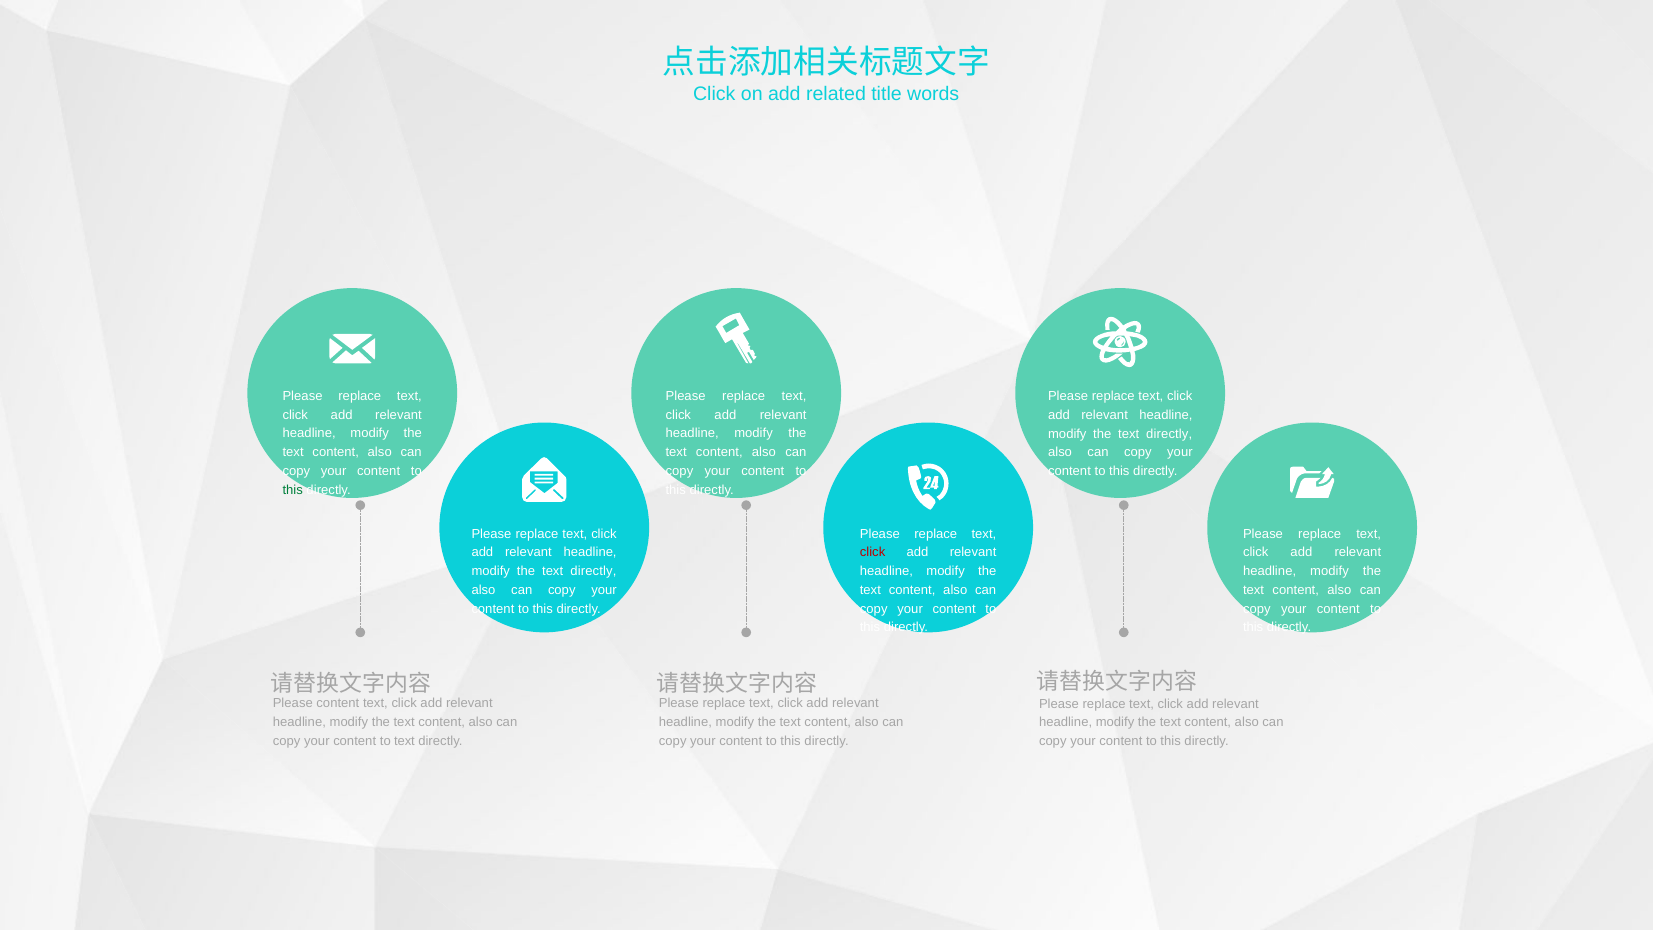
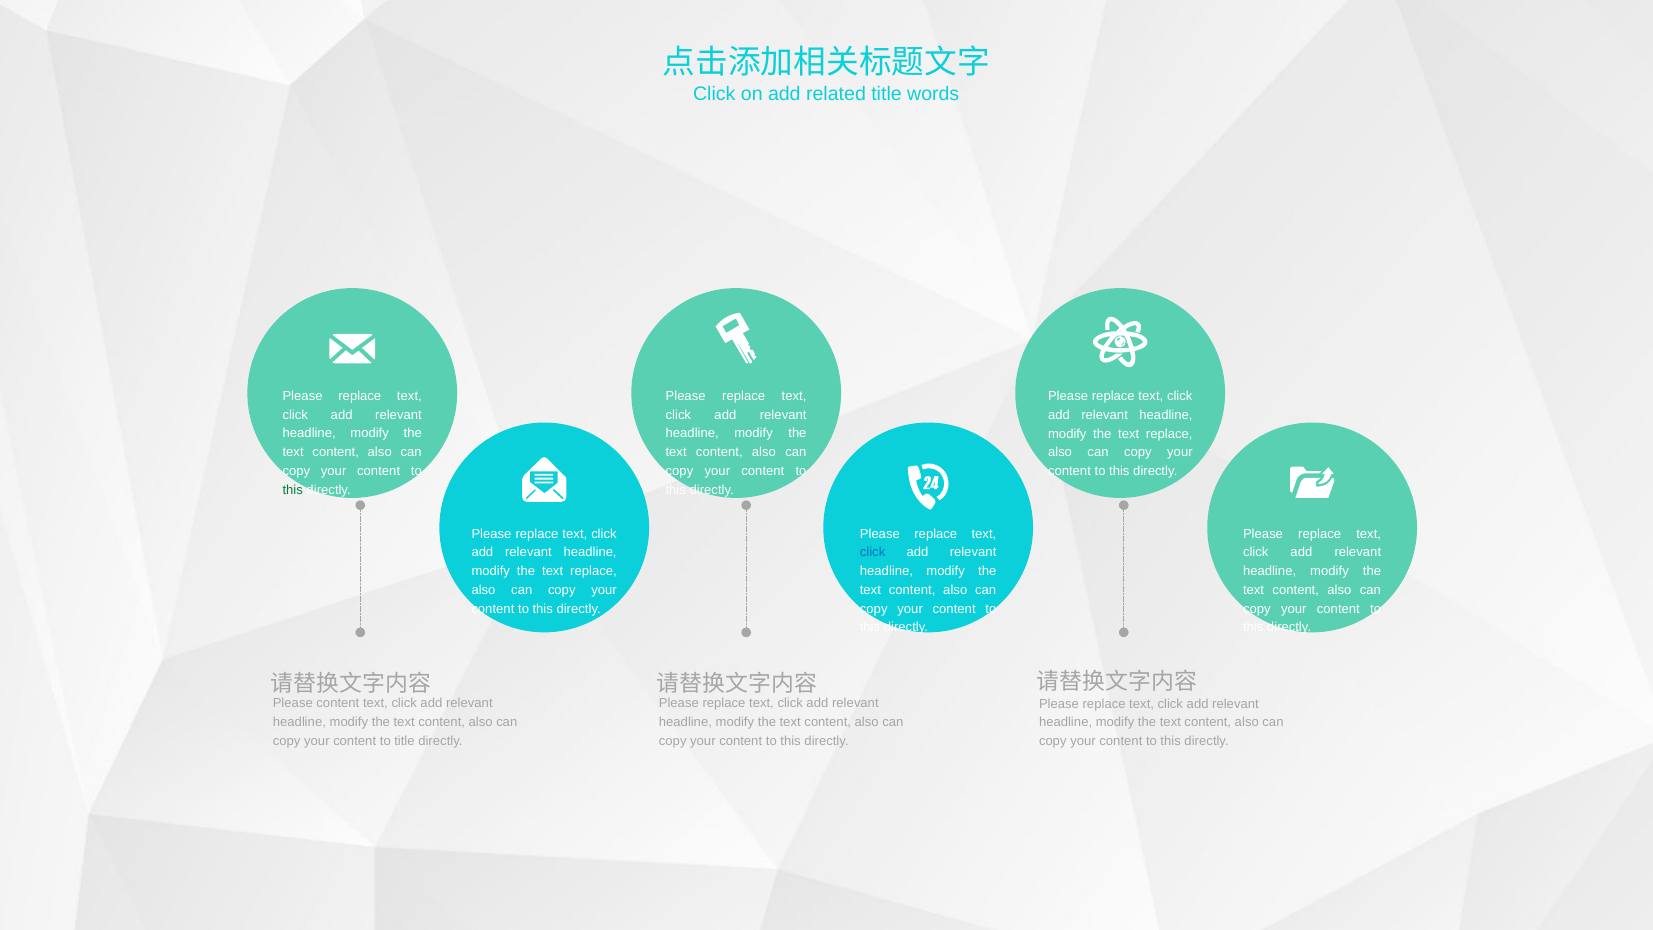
directly at (1169, 434): directly -> replace
click at (873, 552) colour: red -> blue
directly at (593, 571): directly -> replace
to text: text -> title
